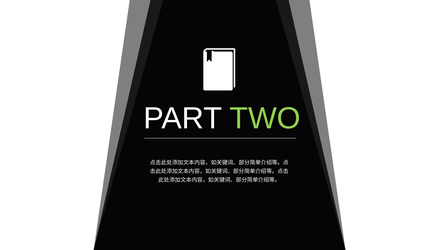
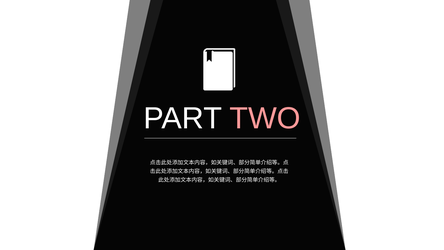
TWO colour: light green -> pink
